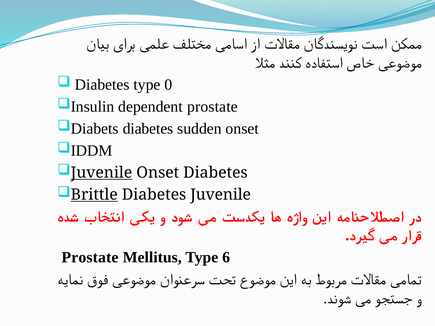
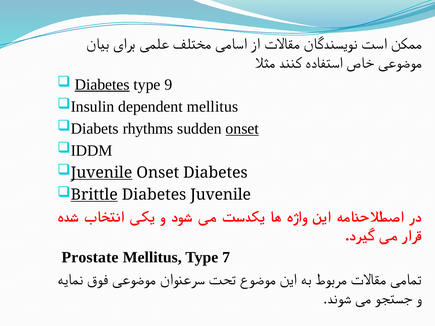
Diabetes at (102, 85) underline: none -> present
0: 0 -> 9
dependent prostate: prostate -> mellitus
diabetes at (148, 129): diabetes -> rhythms
onset at (242, 129) underline: none -> present
6: 6 -> 7
